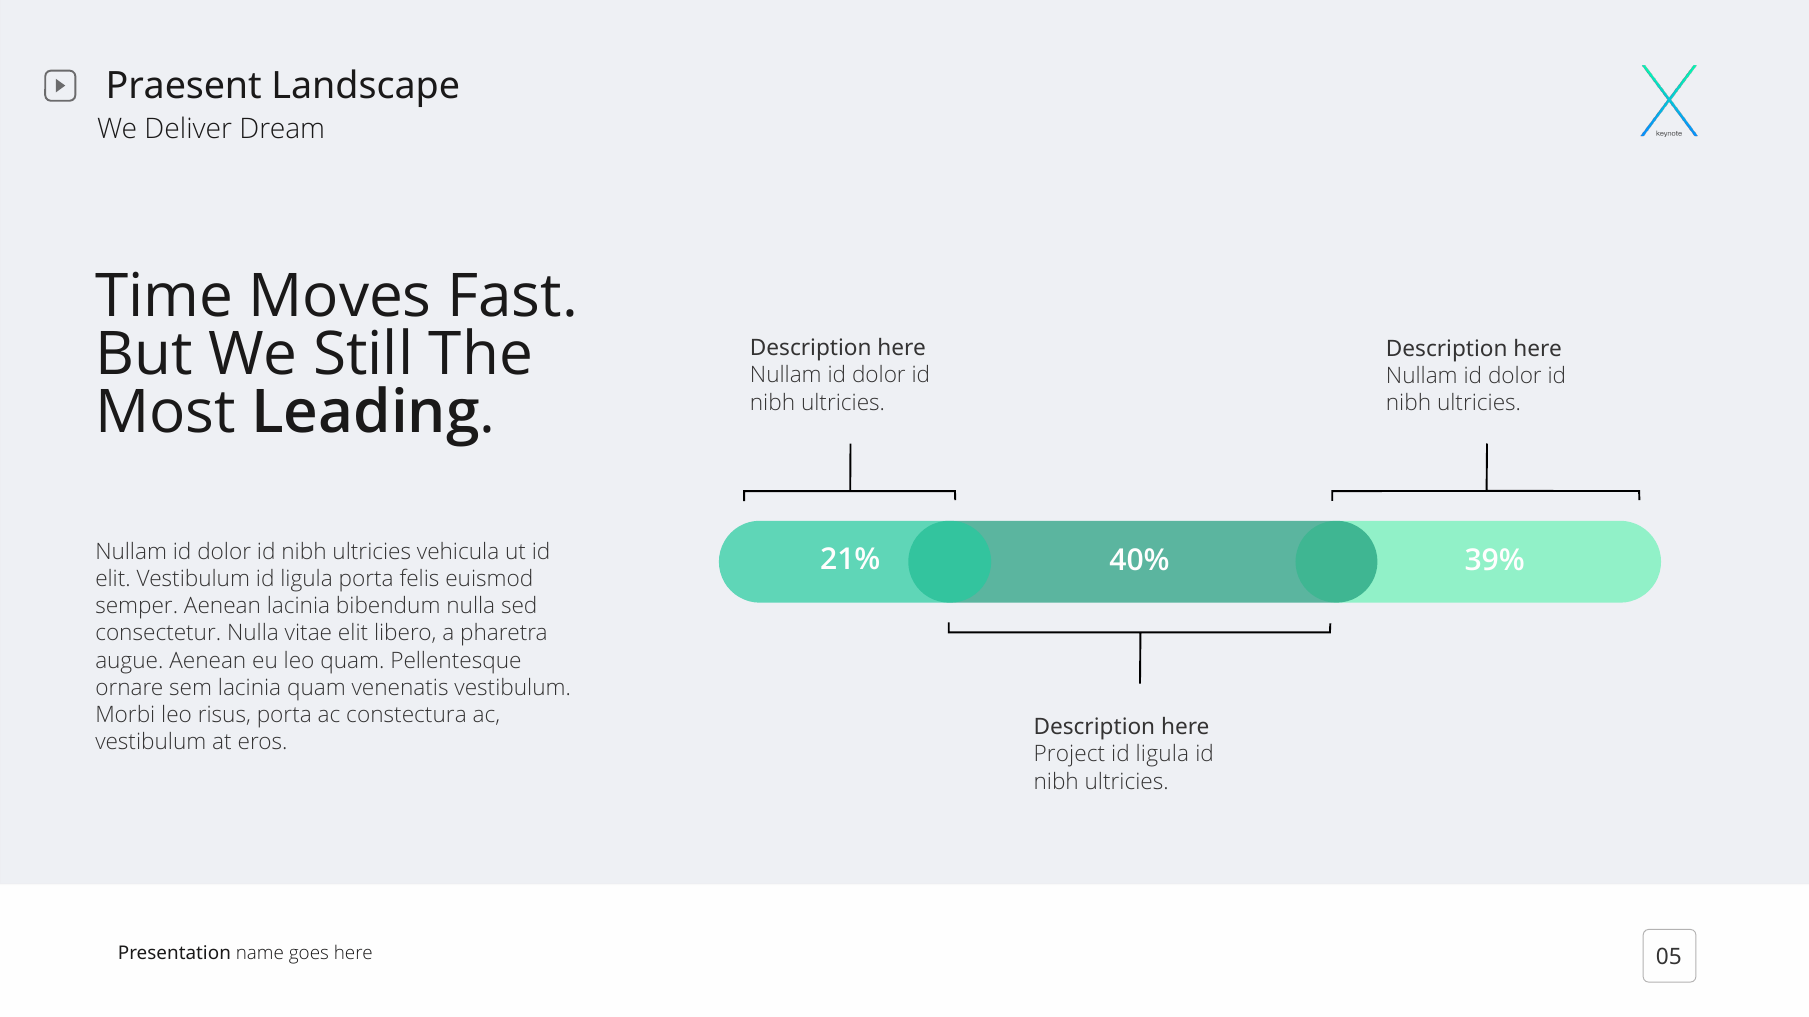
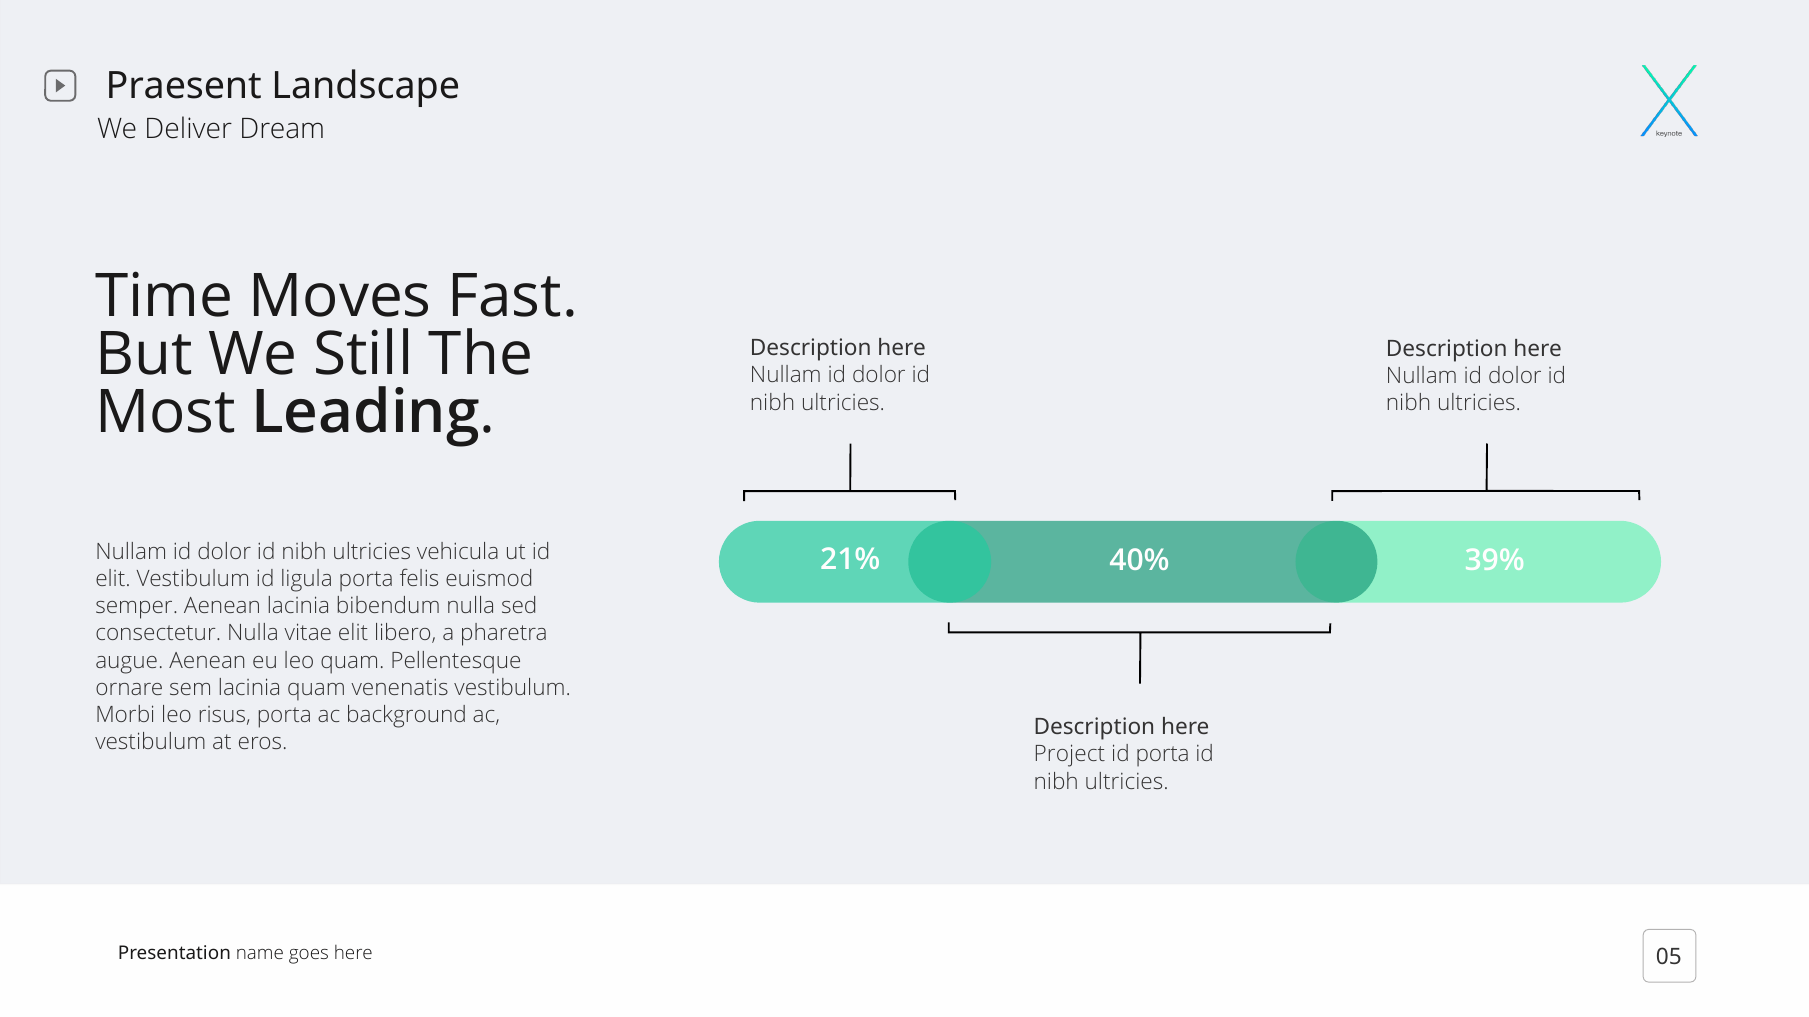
constectura: constectura -> background
ligula at (1162, 755): ligula -> porta
